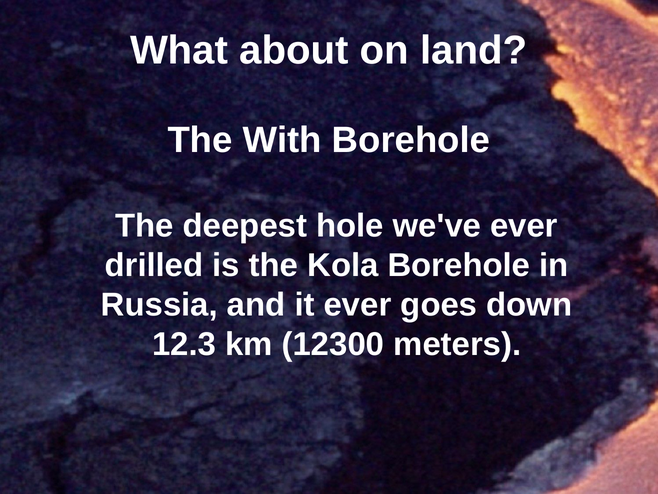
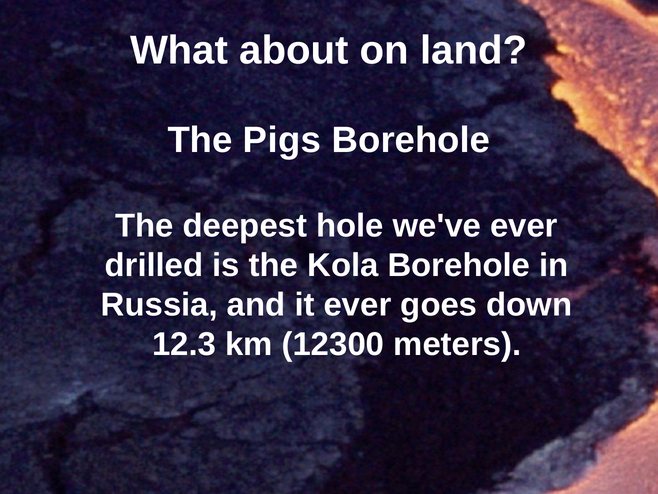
With: With -> Pigs
